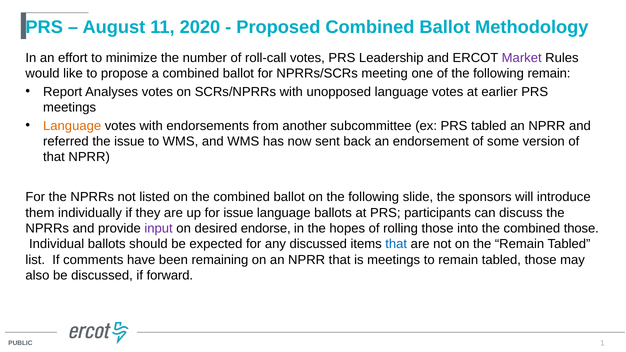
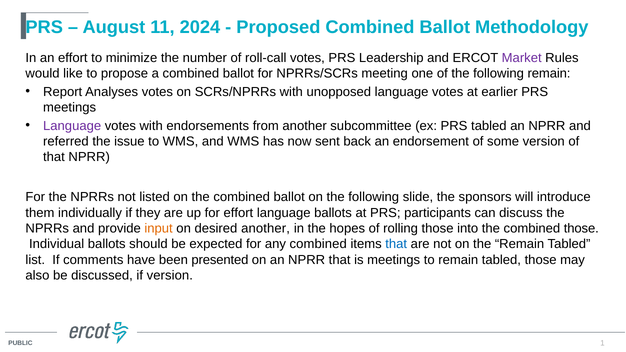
2020: 2020 -> 2024
Language at (72, 126) colour: orange -> purple
for issue: issue -> effort
input colour: purple -> orange
desired endorse: endorse -> another
any discussed: discussed -> combined
remaining: remaining -> presented
if forward: forward -> version
